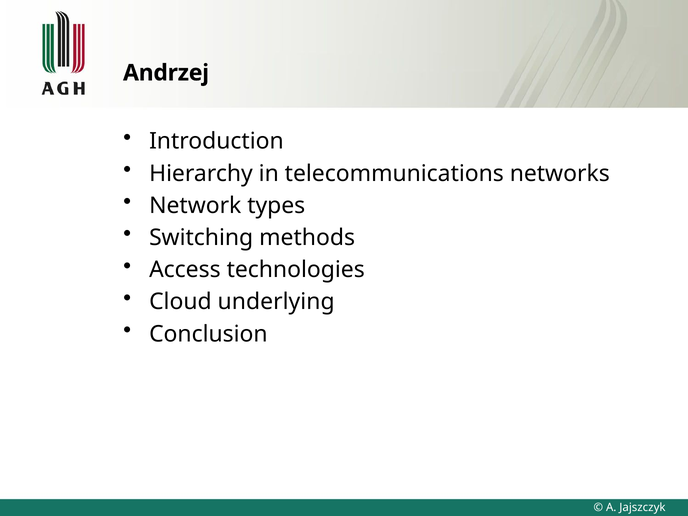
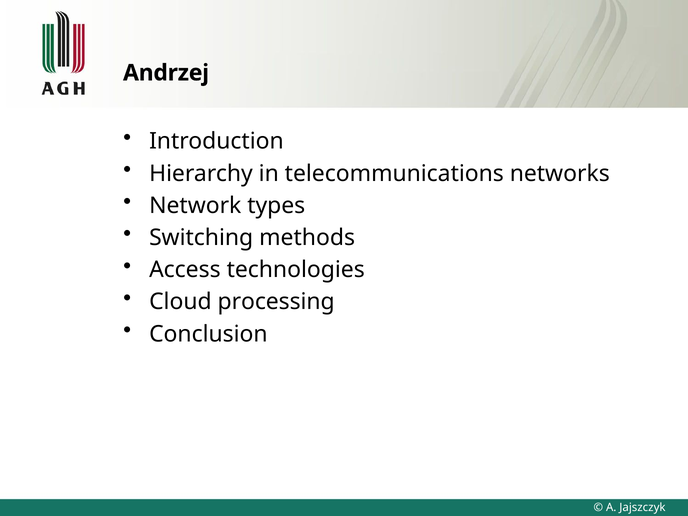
underlying: underlying -> processing
